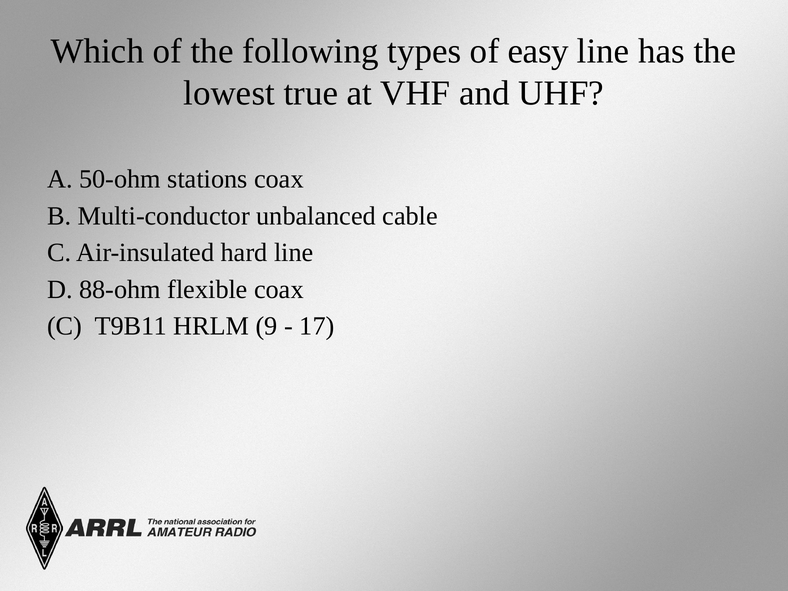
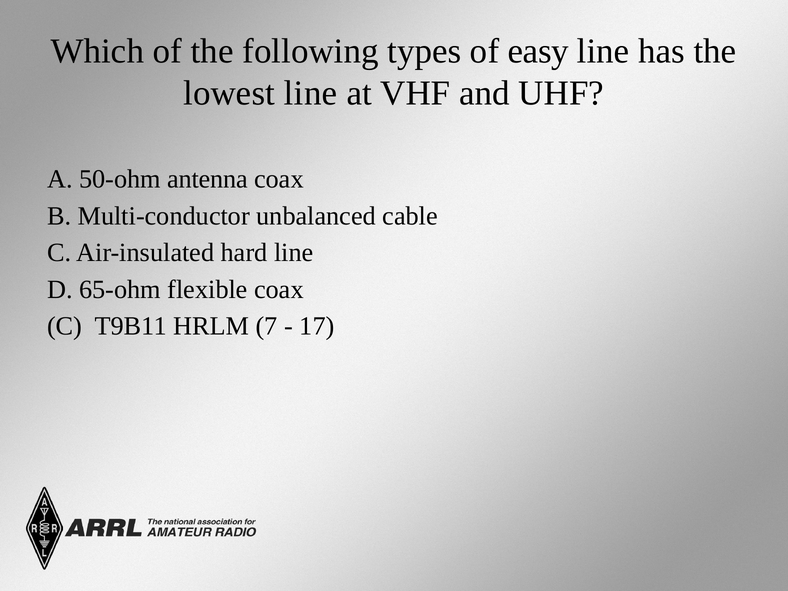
lowest true: true -> line
stations: stations -> antenna
88-ohm: 88-ohm -> 65-ohm
9: 9 -> 7
